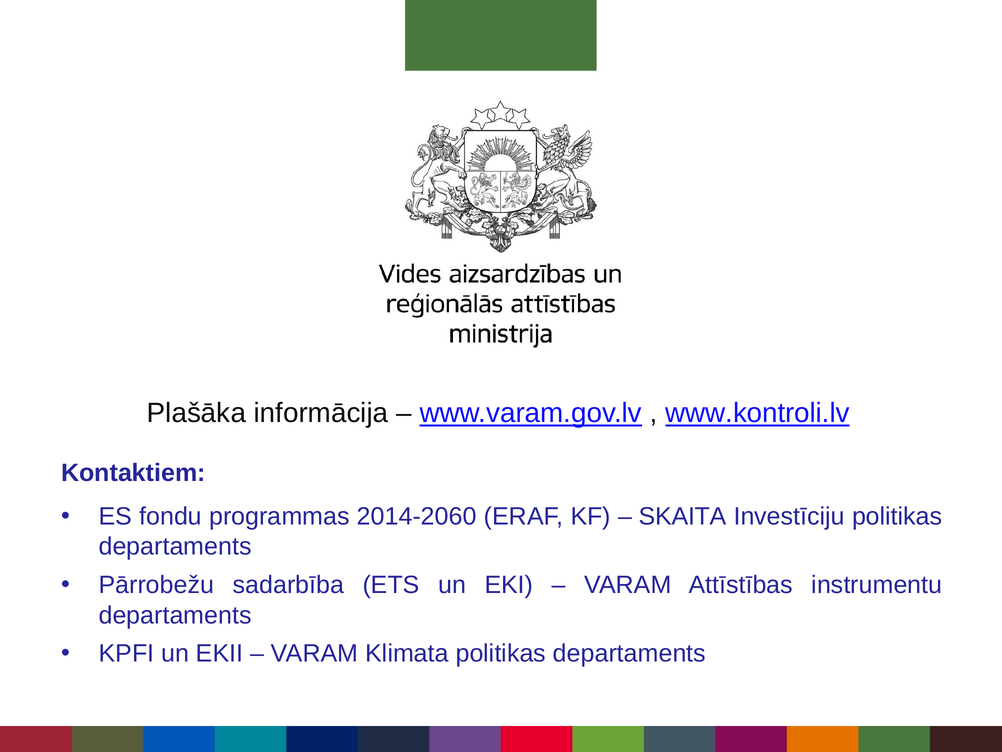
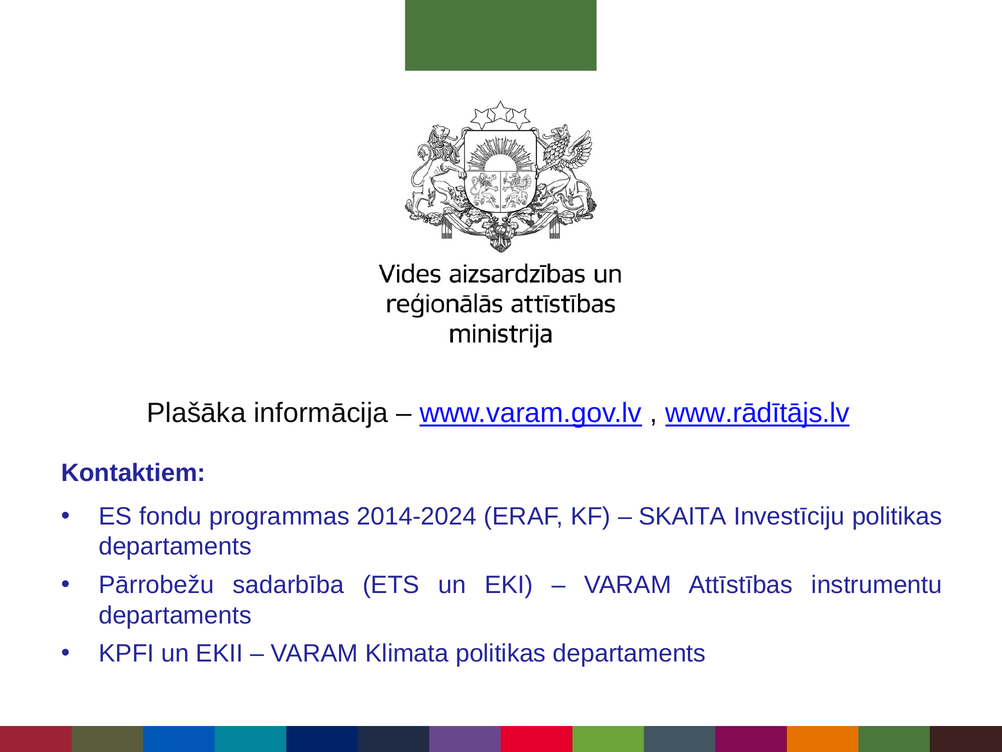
www.kontroli.lv: www.kontroli.lv -> www.rādītājs.lv
2014-2060: 2014-2060 -> 2014-2024
